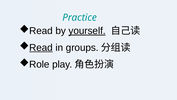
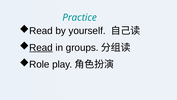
yourself underline: present -> none
